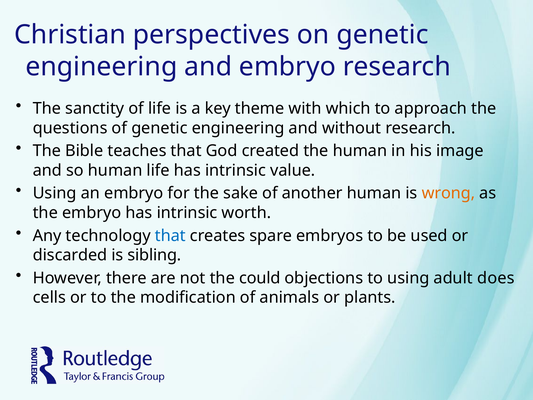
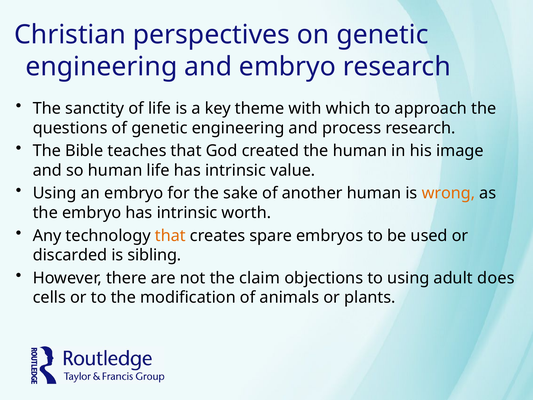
without: without -> process
that at (170, 235) colour: blue -> orange
could: could -> claim
